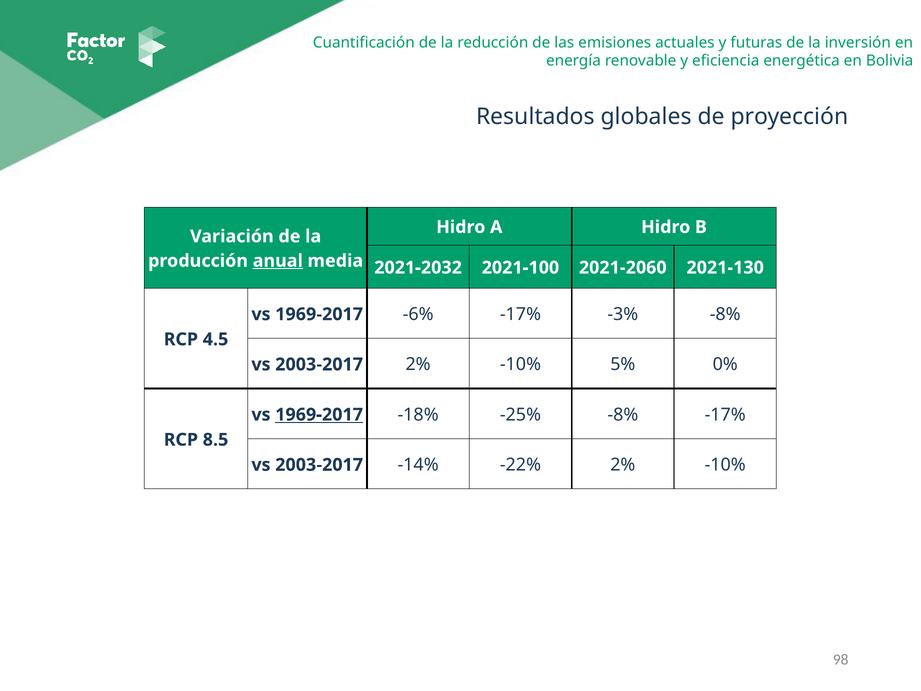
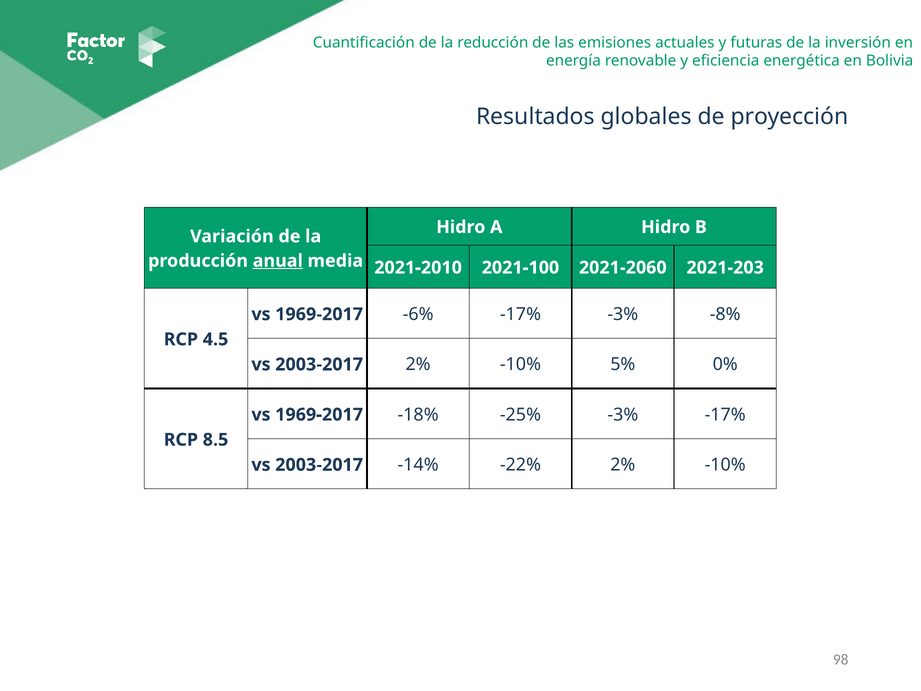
2021-2032: 2021-2032 -> 2021-2010
2021-130: 2021-130 -> 2021-203
1969-2017 at (319, 415) underline: present -> none
-25% -8%: -8% -> -3%
